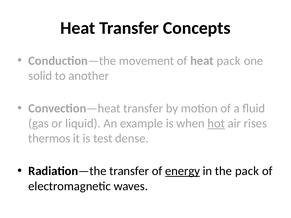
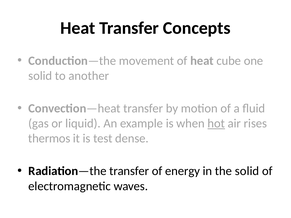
heat pack: pack -> cube
energy underline: present -> none
the pack: pack -> solid
